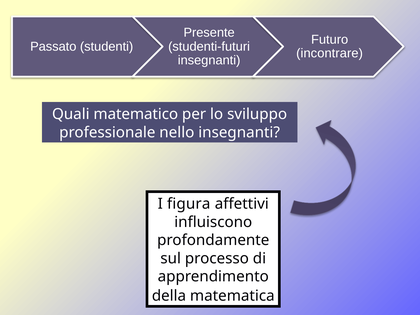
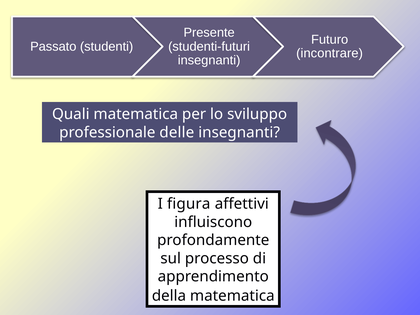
Quali matematico: matematico -> matematica
nello: nello -> delle
